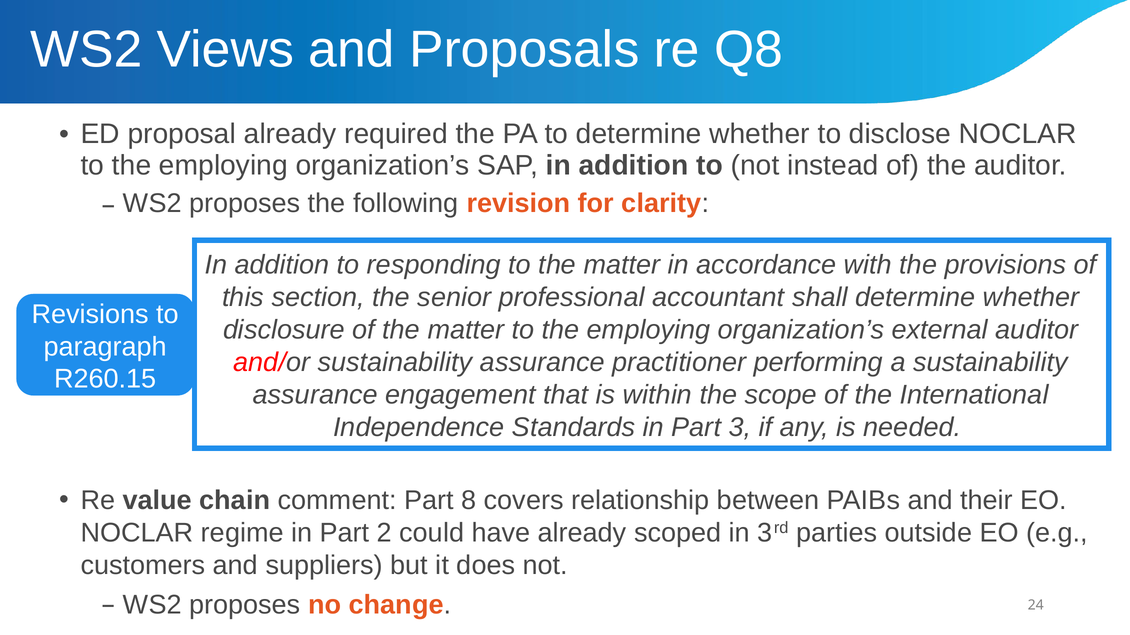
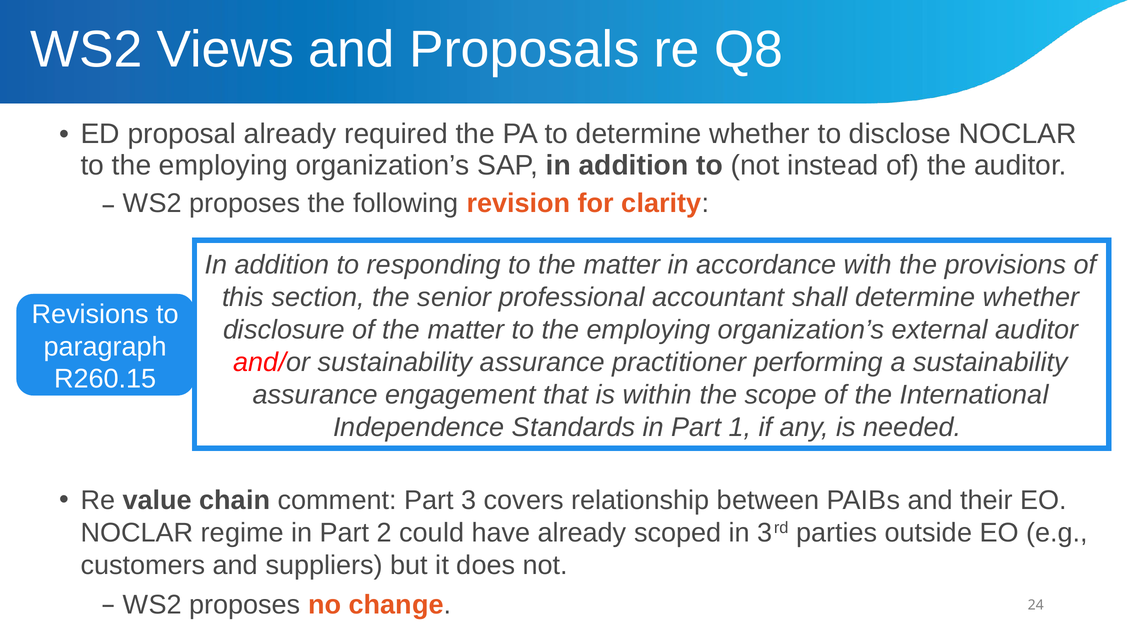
3: 3 -> 1
8: 8 -> 3
